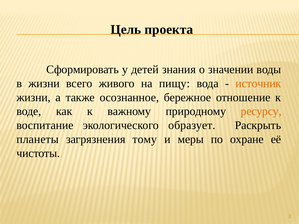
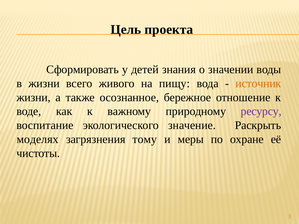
ресурсу colour: orange -> purple
образует: образует -> значение
планеты: планеты -> моделях
